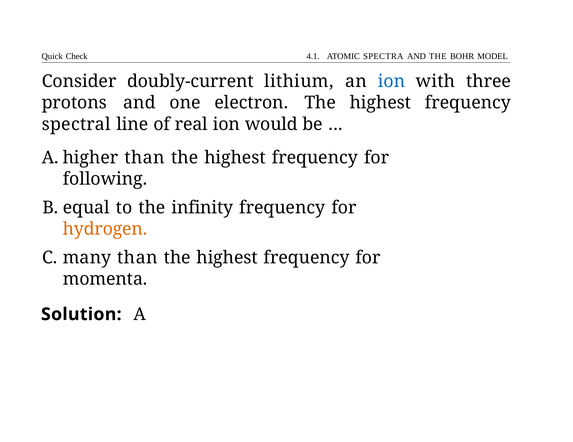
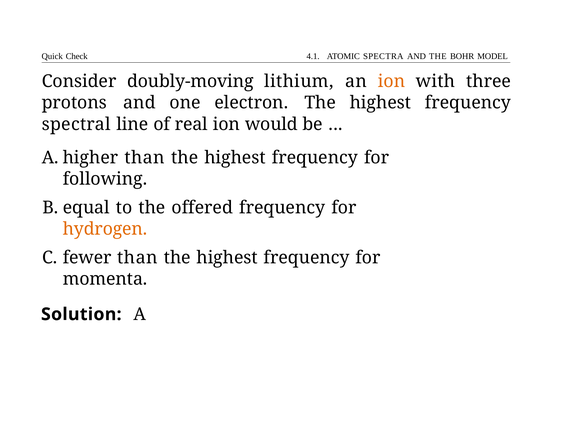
doubly-current: doubly-current -> doubly-moving
ion at (392, 81) colour: blue -> orange
infinity: infinity -> offered
many: many -> fewer
